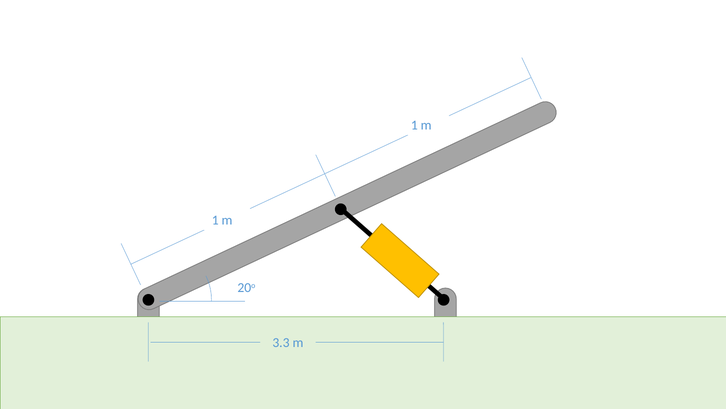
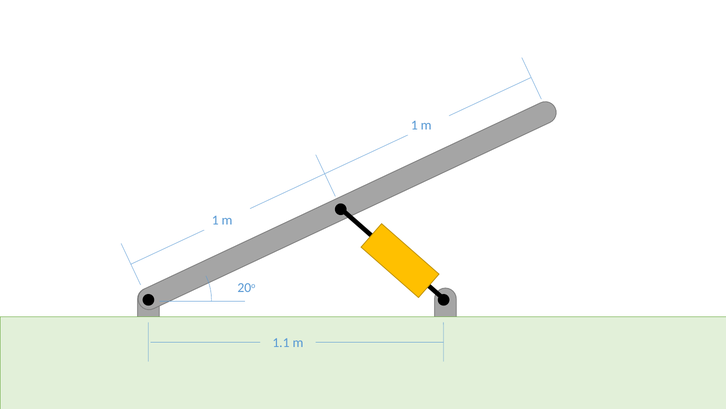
3.3: 3.3 -> 1.1
